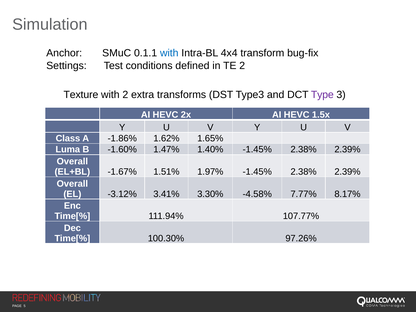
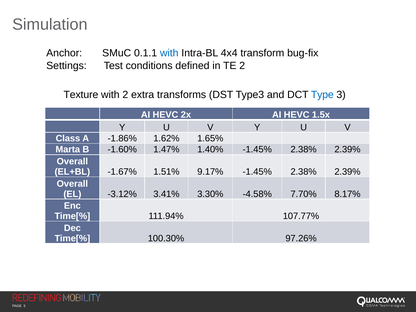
Type colour: purple -> blue
Luma: Luma -> Marta
1.97%: 1.97% -> 9.17%
7.77%: 7.77% -> 7.70%
